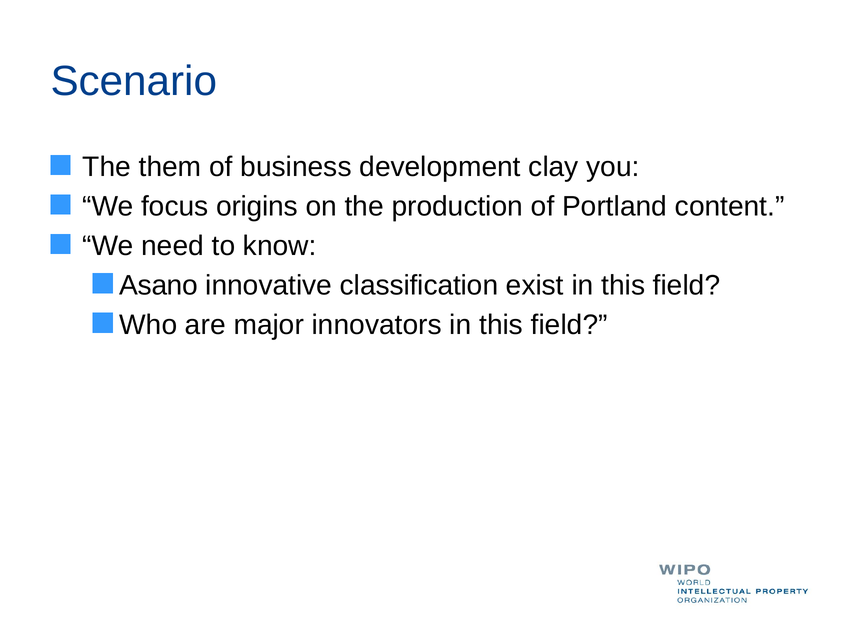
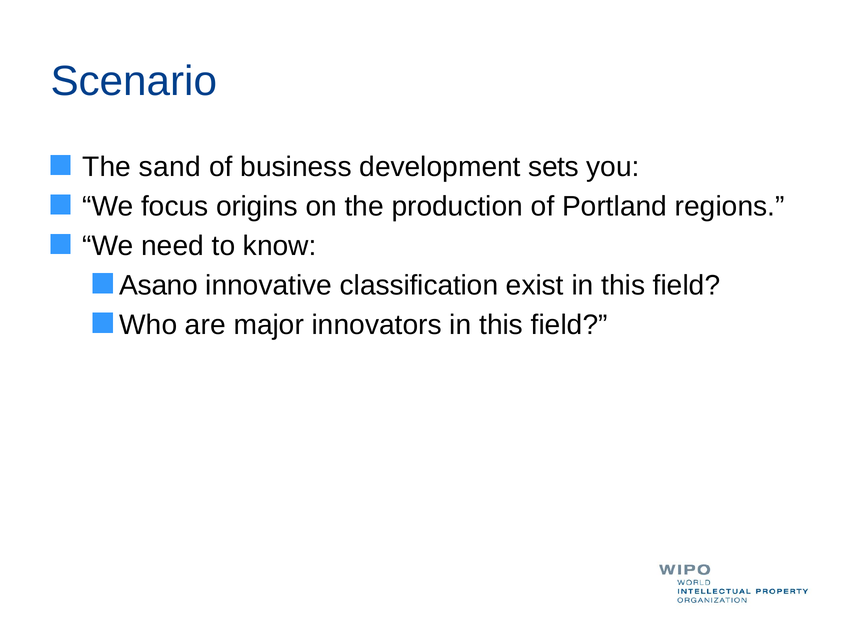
them: them -> sand
clay: clay -> sets
content: content -> regions
